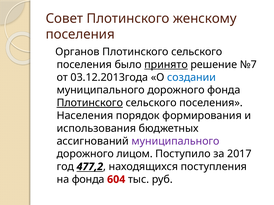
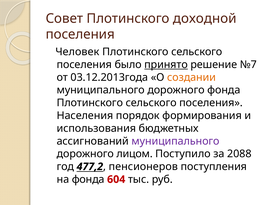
женскому: женскому -> доходной
Органов: Органов -> Человек
создании colour: blue -> orange
Плотинского at (90, 103) underline: present -> none
2017: 2017 -> 2088
находящихся: находящихся -> пенсионеров
